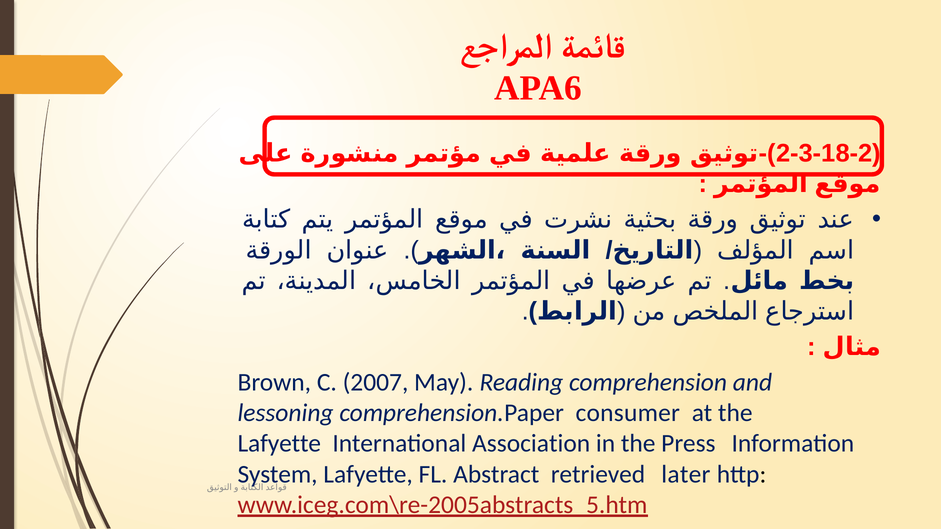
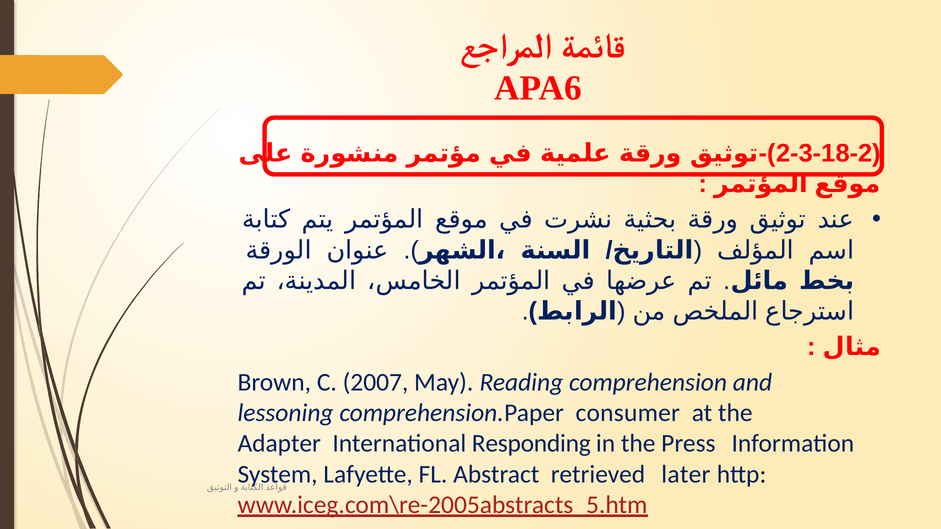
Lafyette at (279, 444): Lafyette -> Adapter
Association: Association -> Responding
